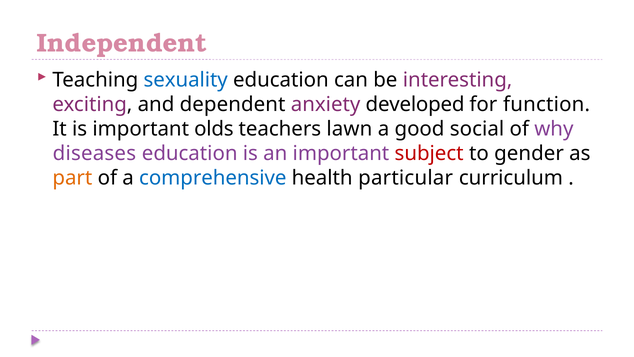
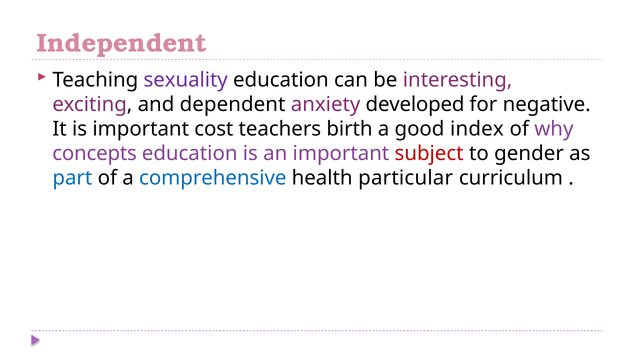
sexuality colour: blue -> purple
function: function -> negative
olds: olds -> cost
lawn: lawn -> birth
social: social -> index
diseases: diseases -> concepts
part colour: orange -> blue
